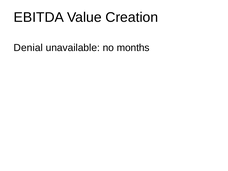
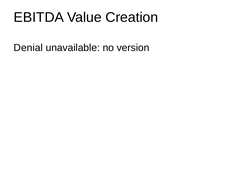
months: months -> version
